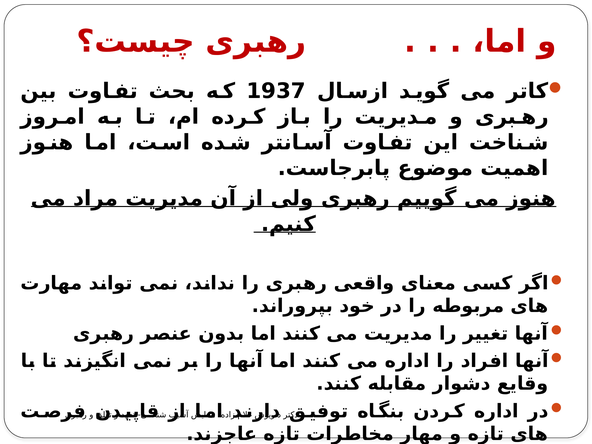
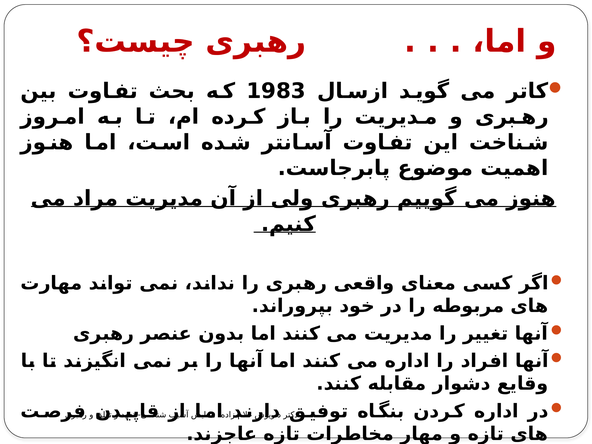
1937: 1937 -> 1983
